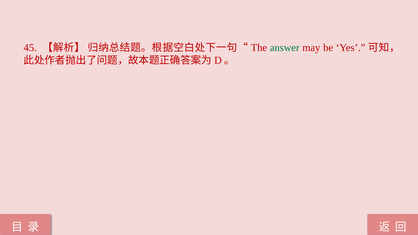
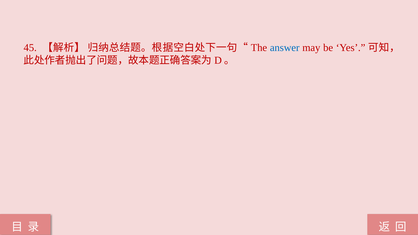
answer colour: green -> blue
